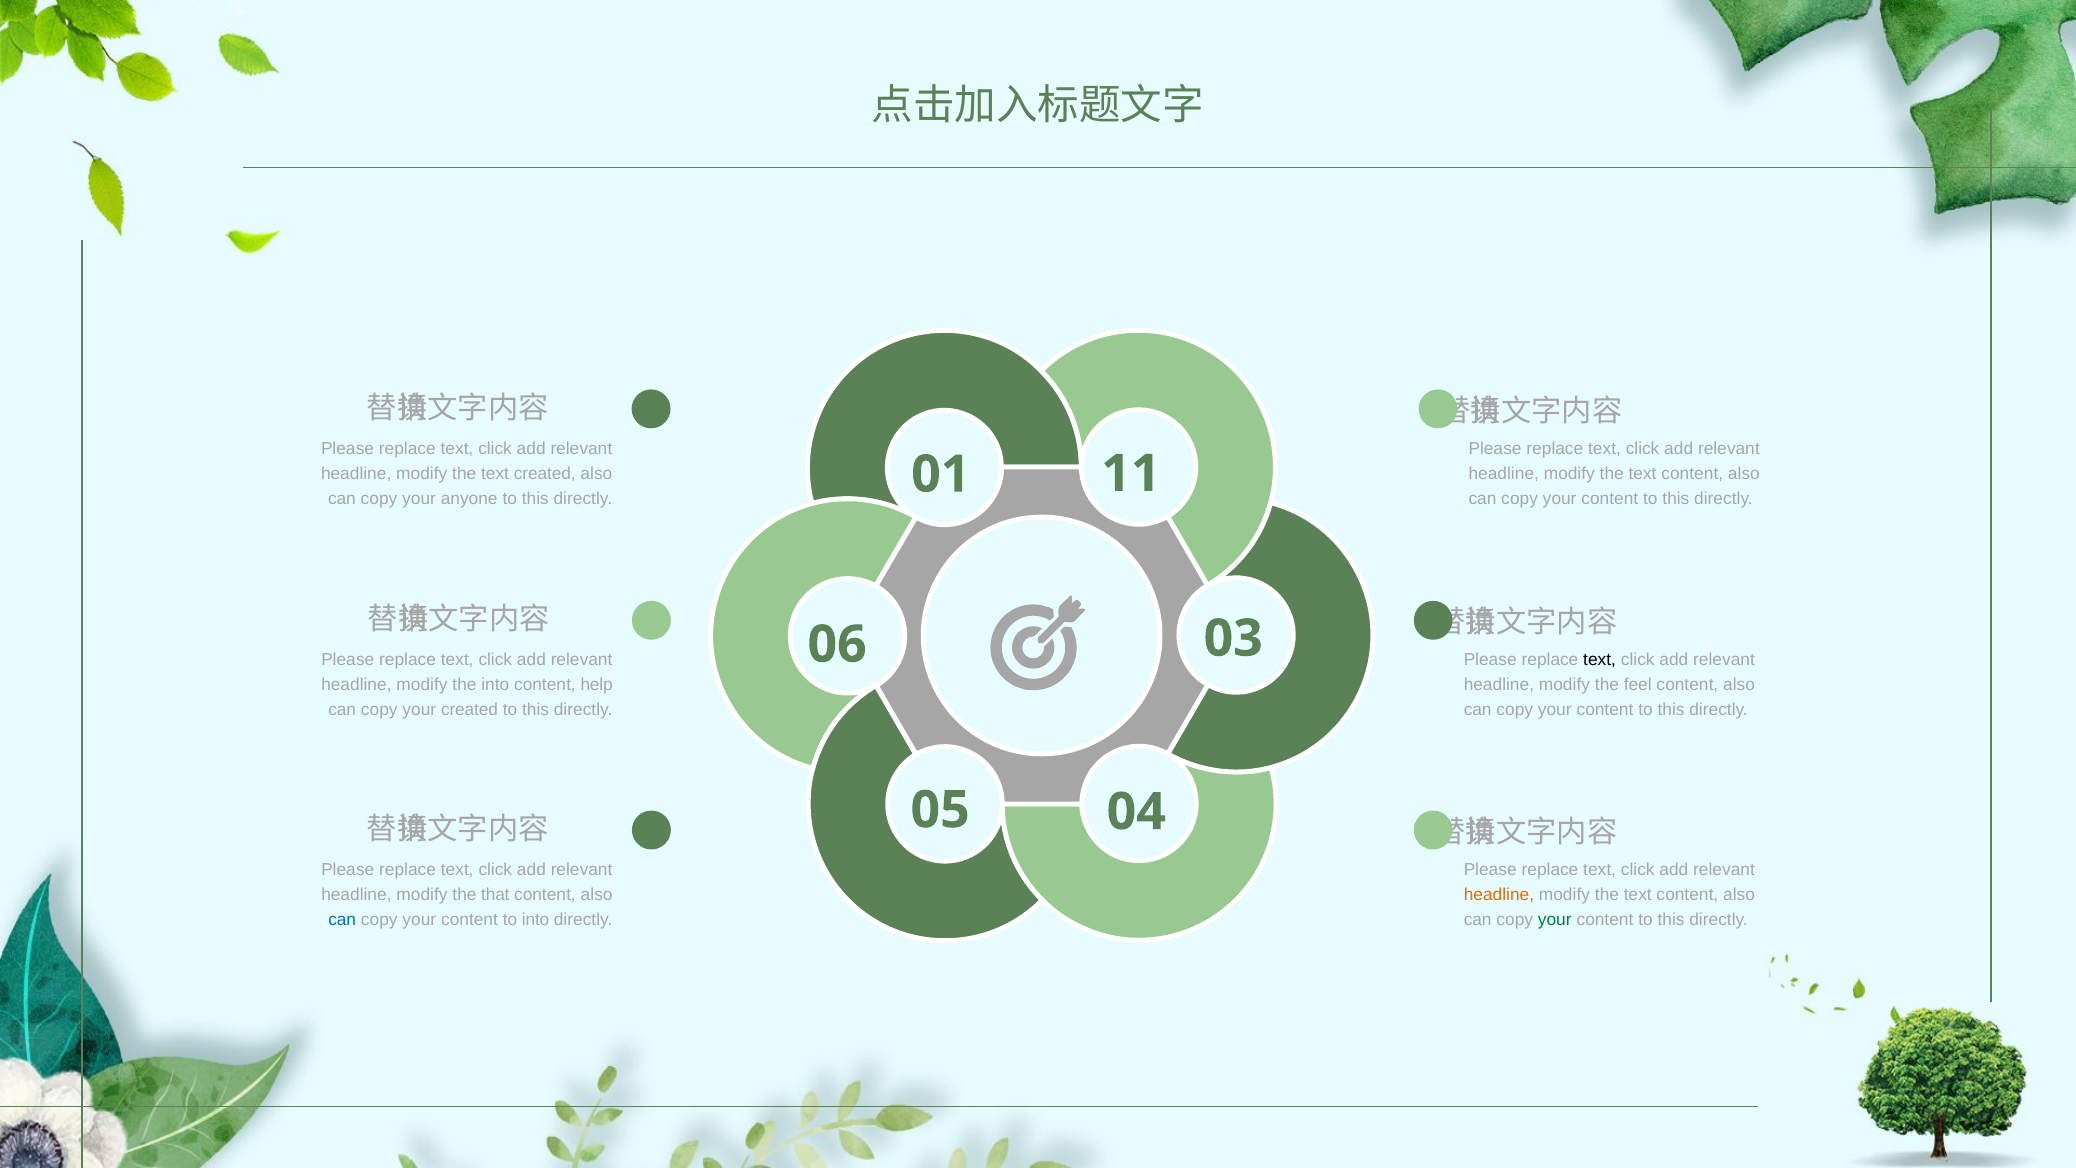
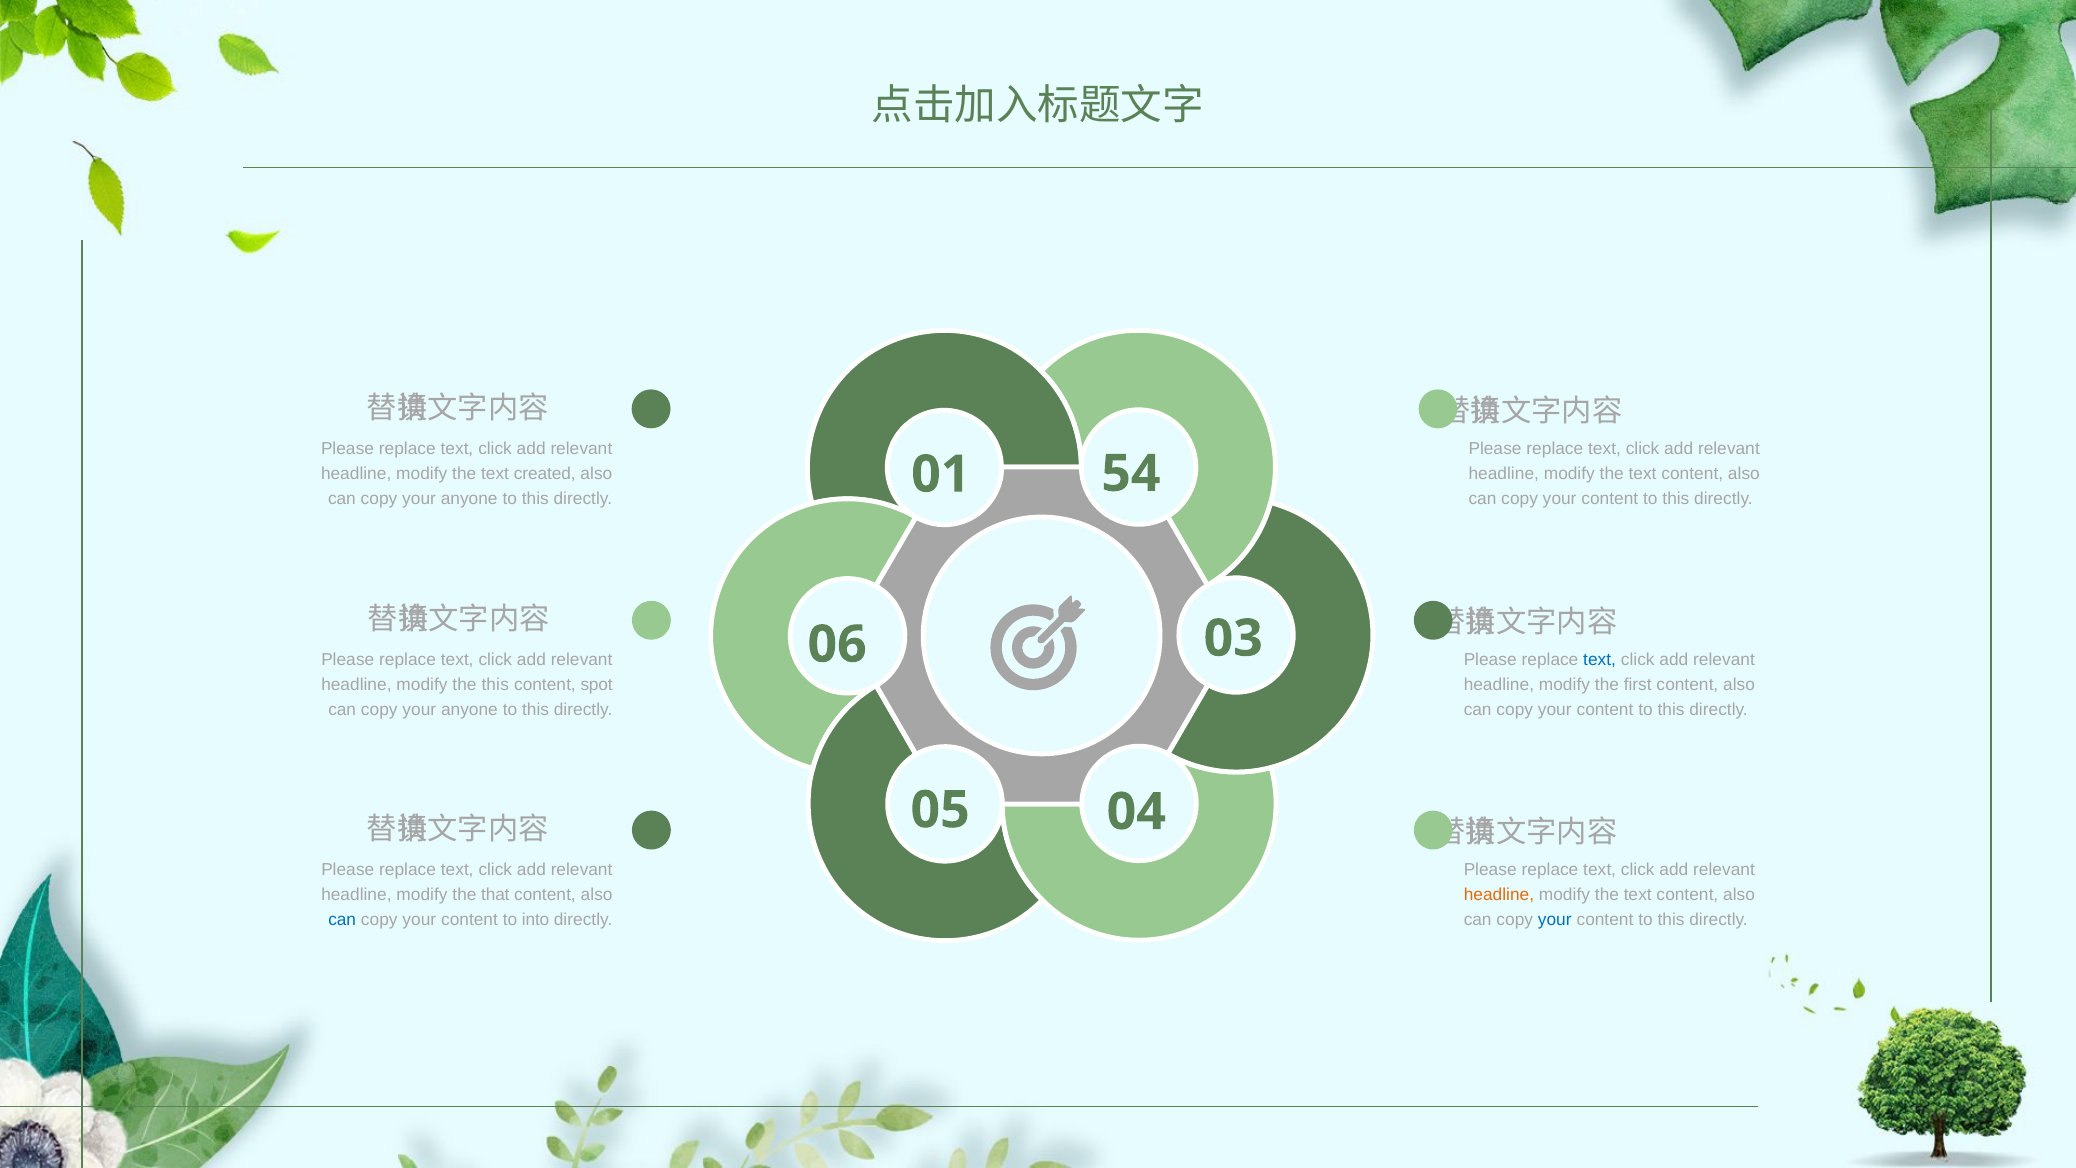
11: 11 -> 54
text at (1600, 660) colour: black -> blue
the into: into -> this
help: help -> spot
feel: feel -> first
created at (469, 710): created -> anyone
your at (1555, 920) colour: green -> blue
